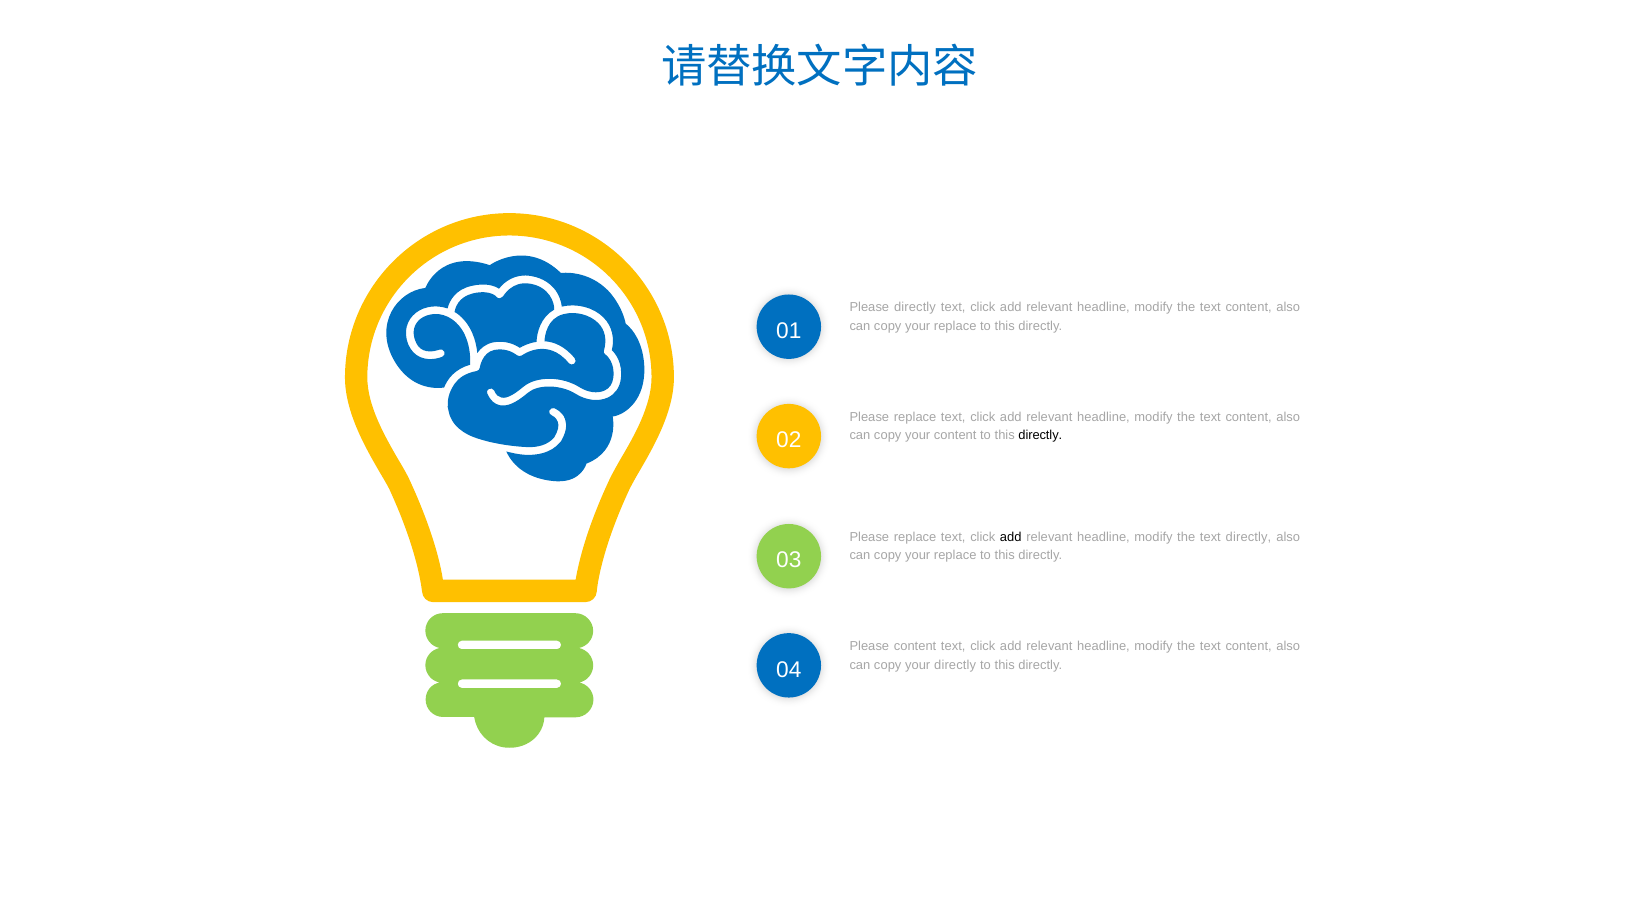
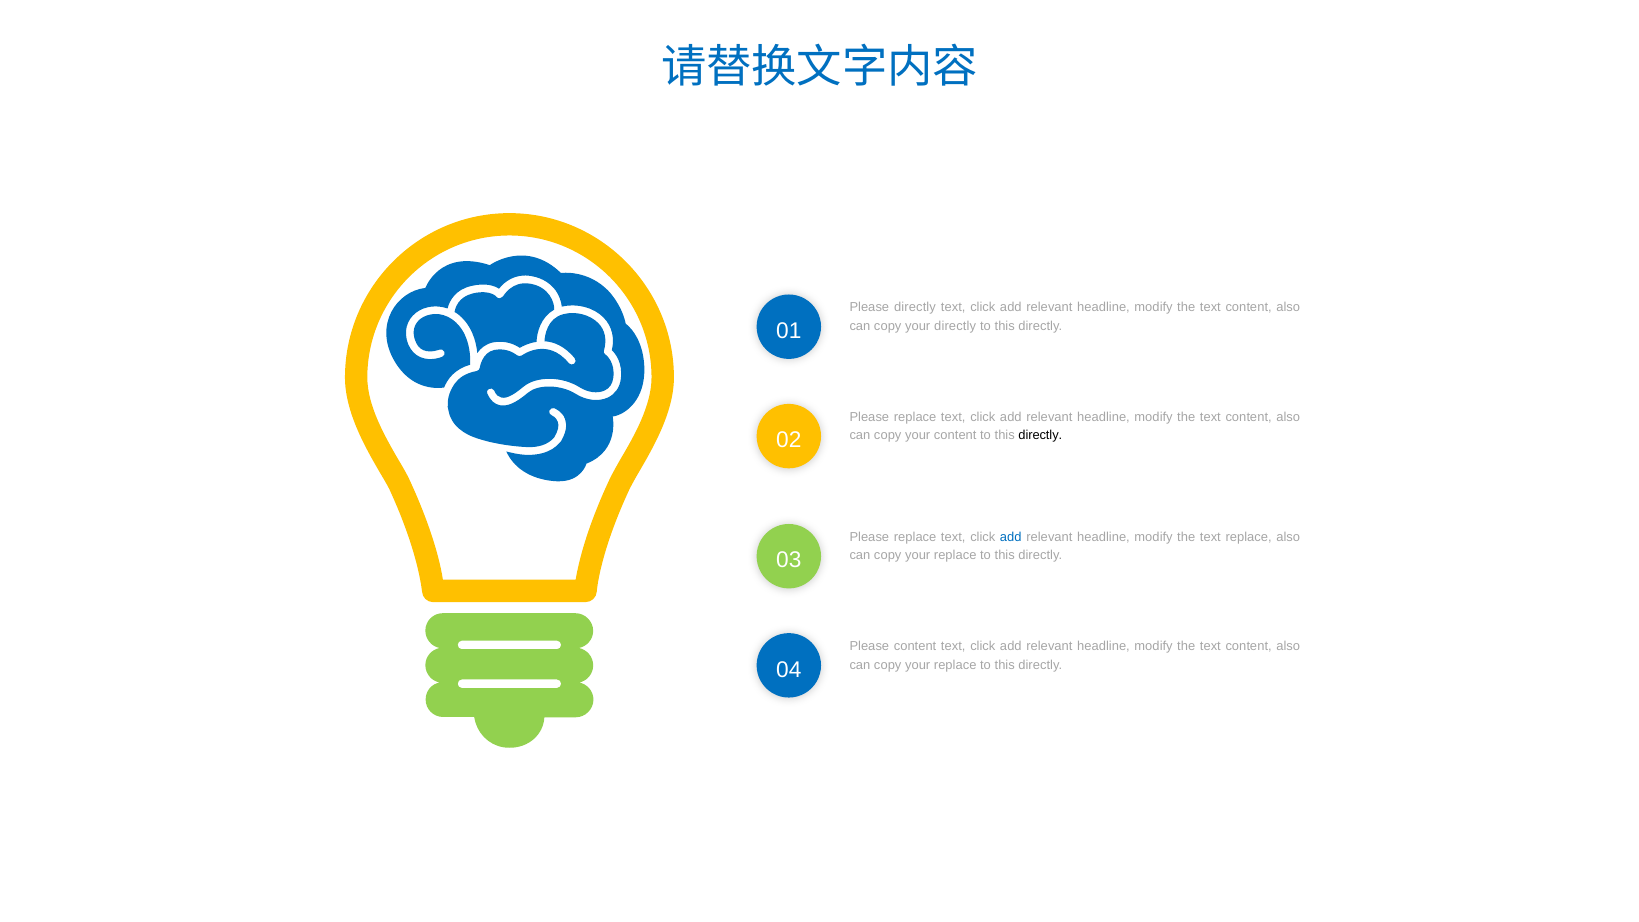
replace at (955, 326): replace -> directly
add at (1011, 537) colour: black -> blue
text directly: directly -> replace
directly at (955, 665): directly -> replace
